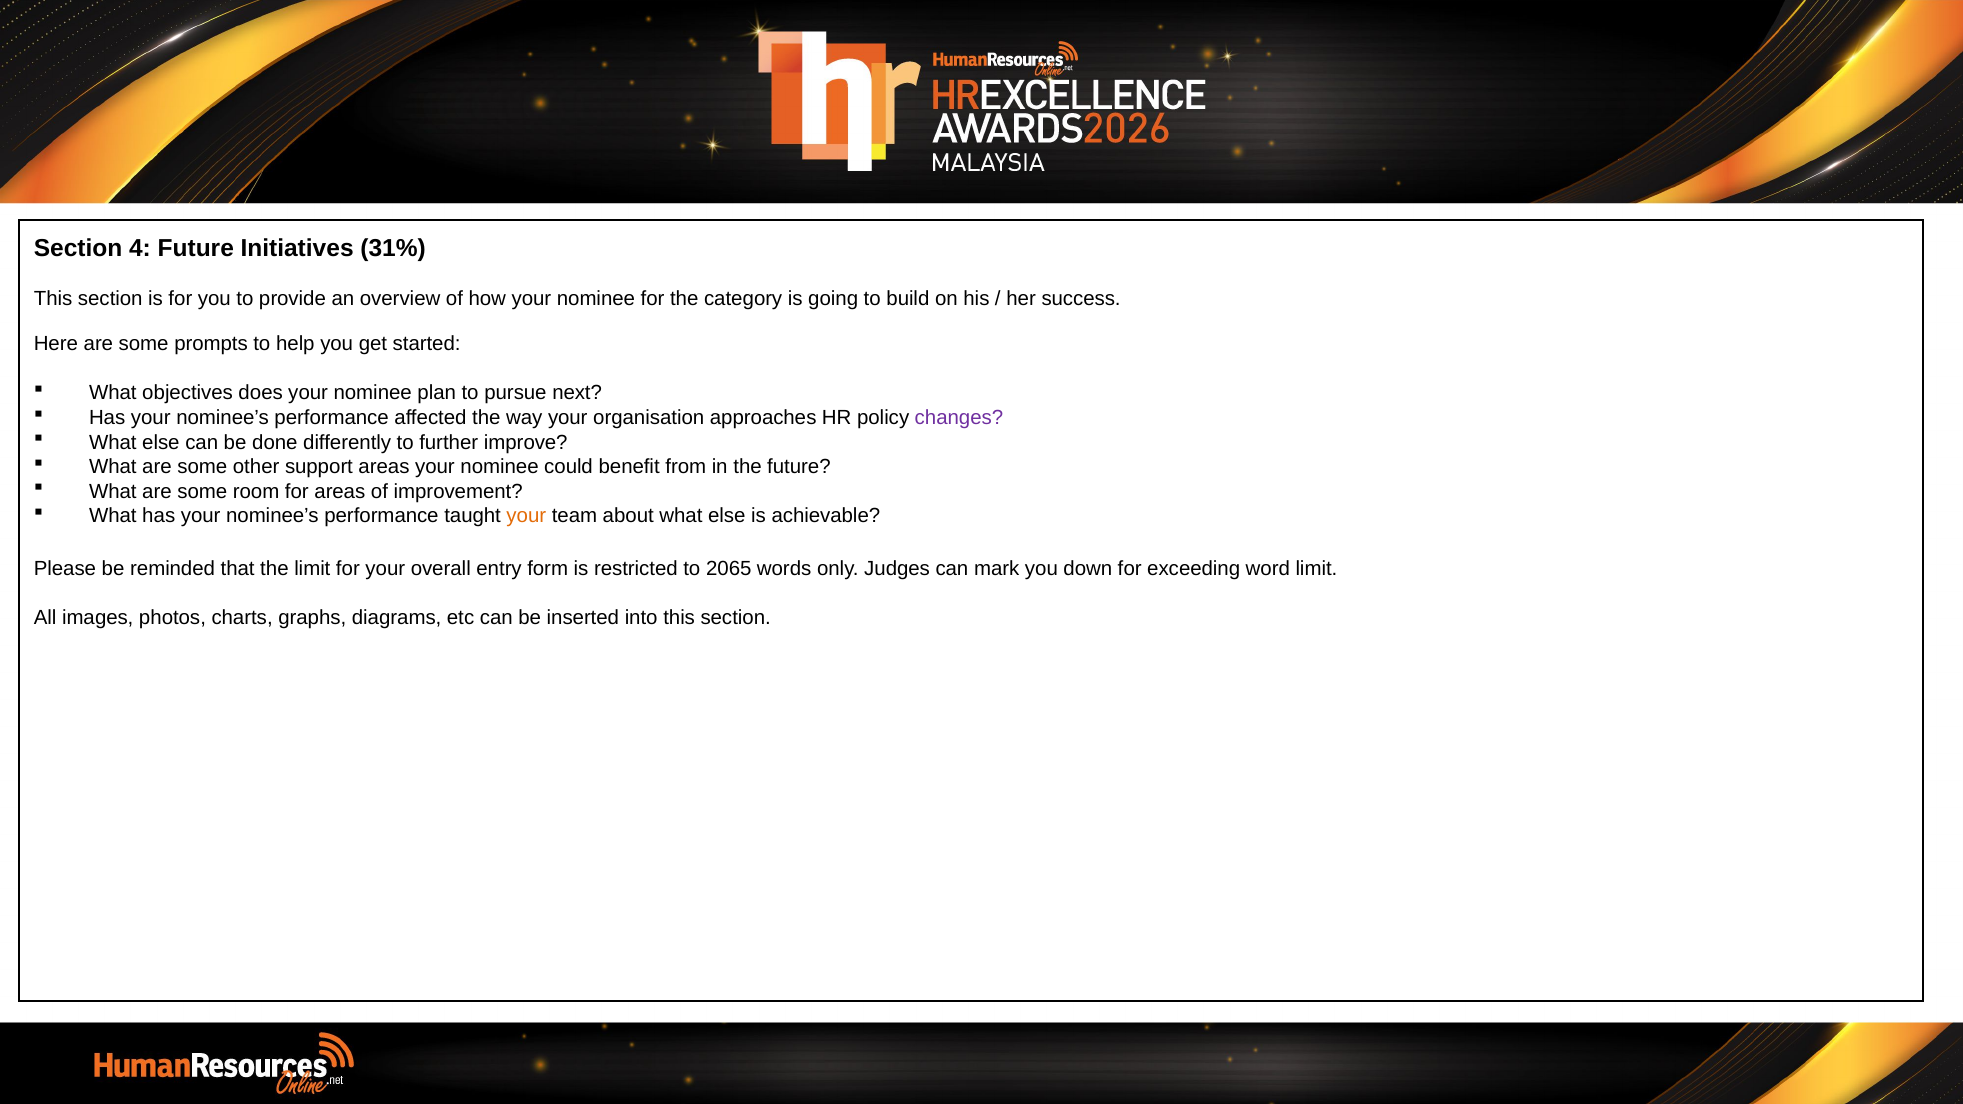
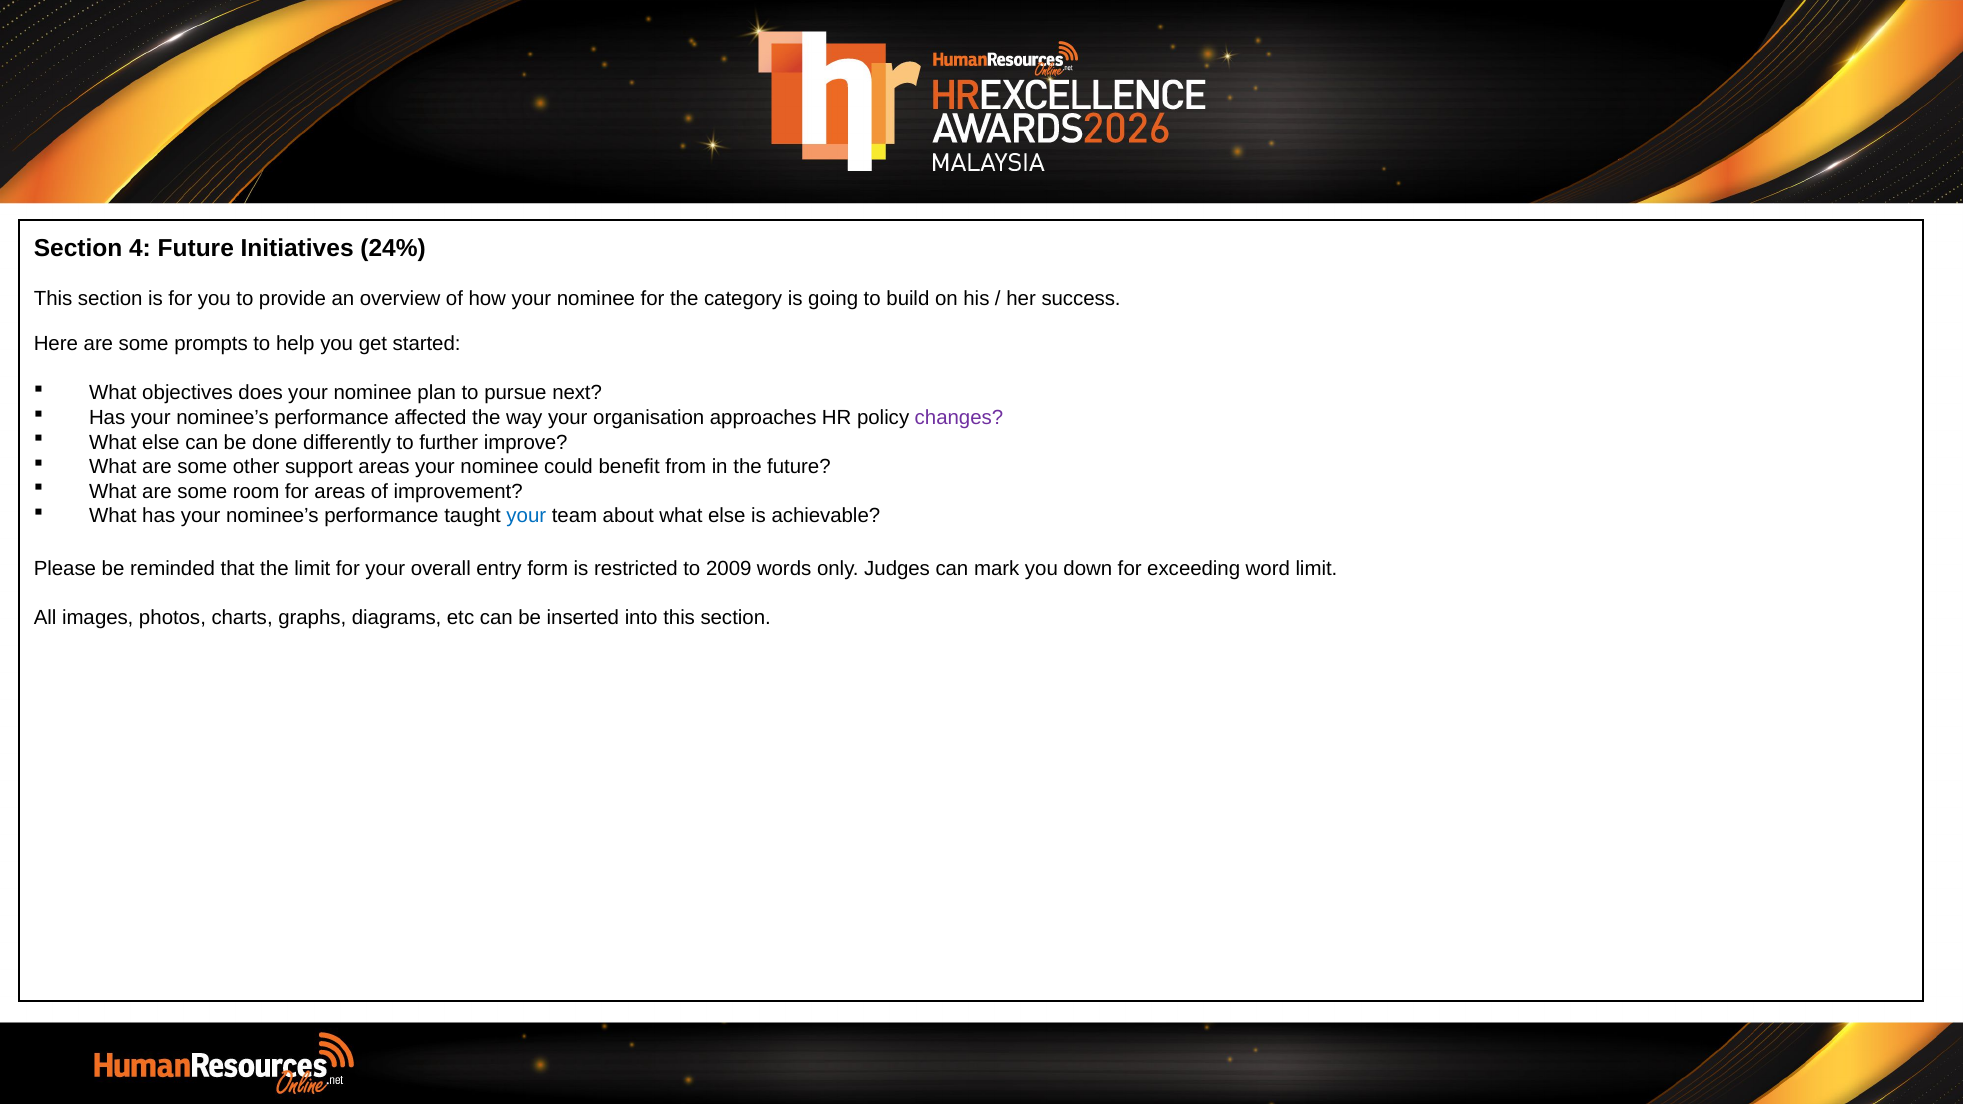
31%: 31% -> 24%
your at (526, 516) colour: orange -> blue
2065: 2065 -> 2009
